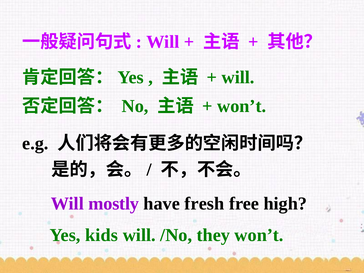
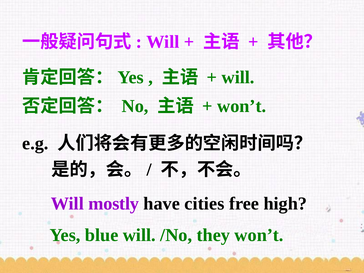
fresh: fresh -> cities
kids: kids -> blue
